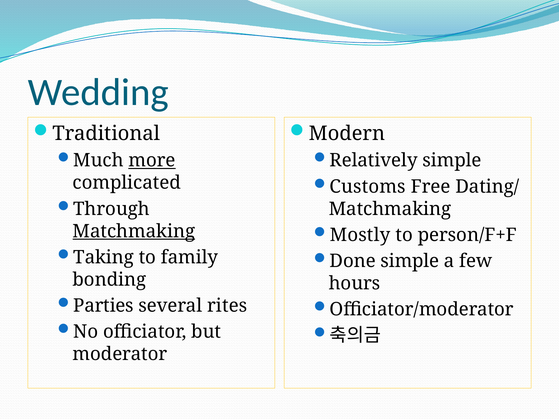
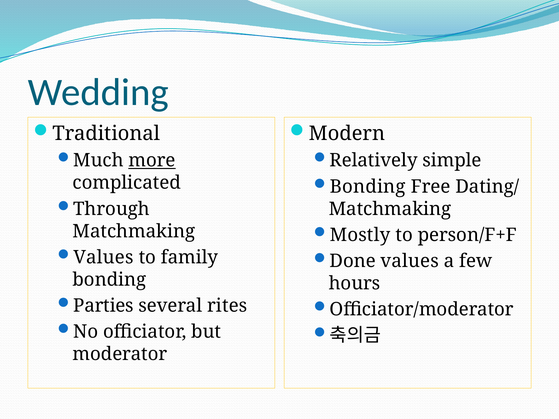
Customs at (368, 187): Customs -> Bonding
Matchmaking at (134, 231) underline: present -> none
Taking at (104, 257): Taking -> Values
Done simple: simple -> values
